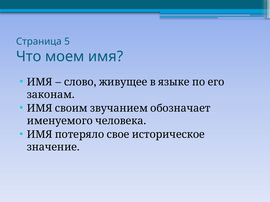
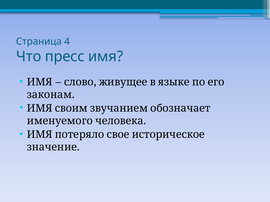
5: 5 -> 4
моем: моем -> пресс
